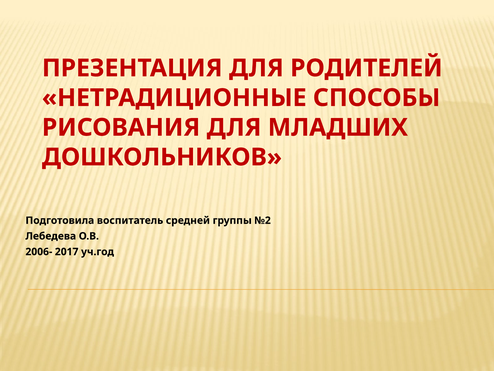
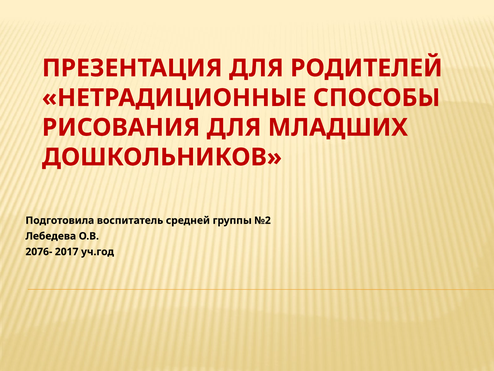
2006-: 2006- -> 2076-
